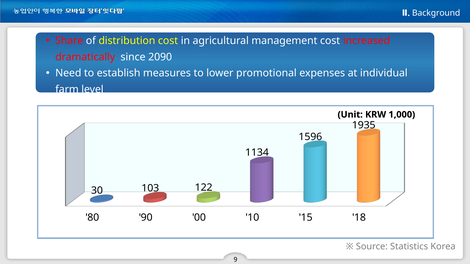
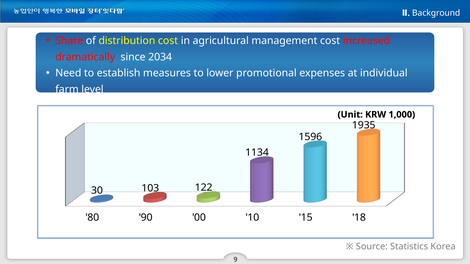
2090: 2090 -> 2034
